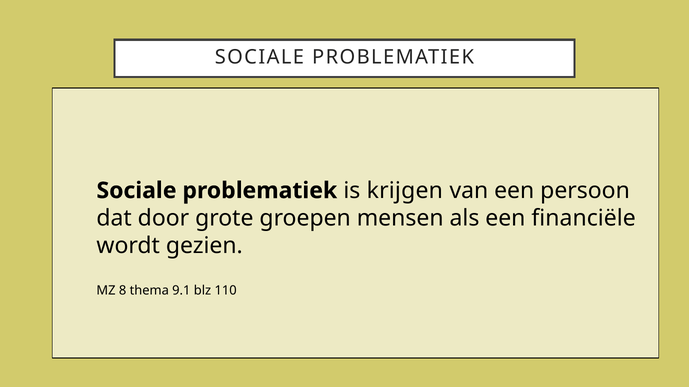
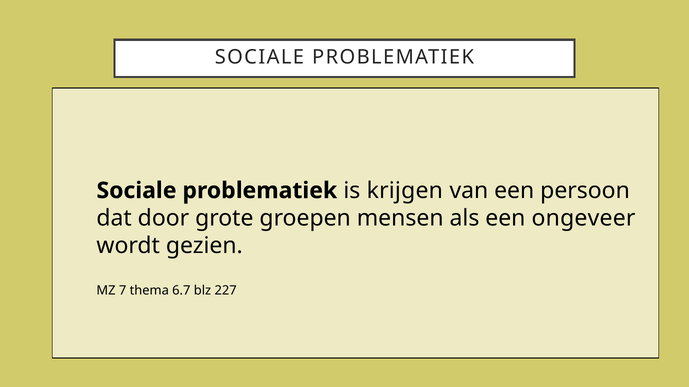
financiële: financiële -> ongeveer
8: 8 -> 7
9.1: 9.1 -> 6.7
110: 110 -> 227
